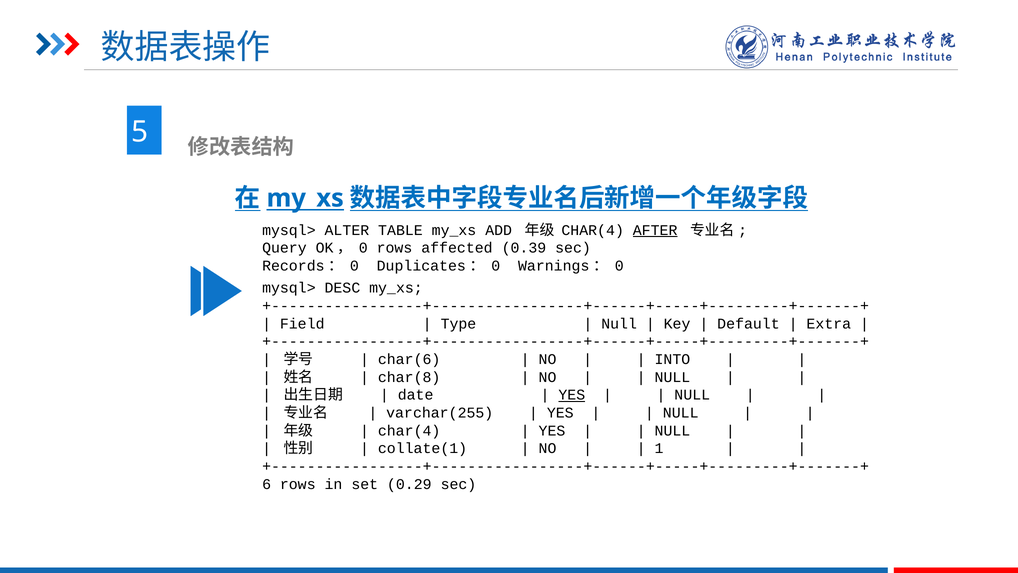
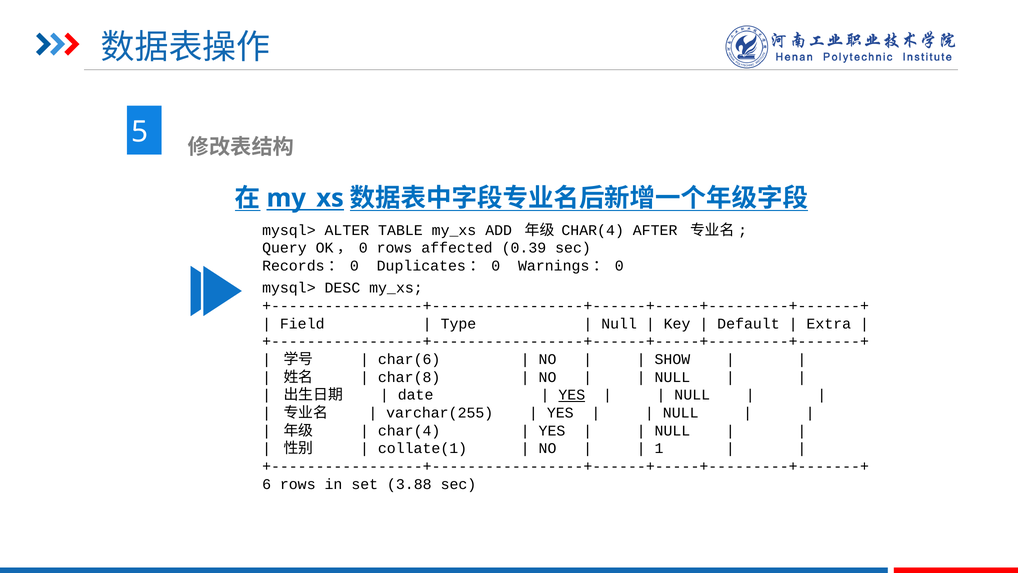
AFTER underline: present -> none
INTO: INTO -> SHOW
0.29: 0.29 -> 3.88
